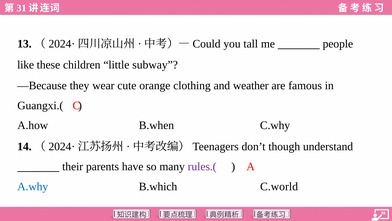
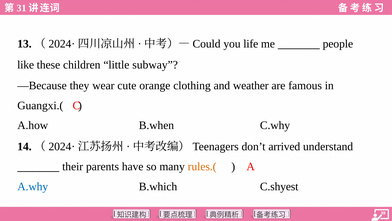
tall: tall -> life
though: though -> arrived
rules.( colour: purple -> orange
C.world: C.world -> C.shyest
